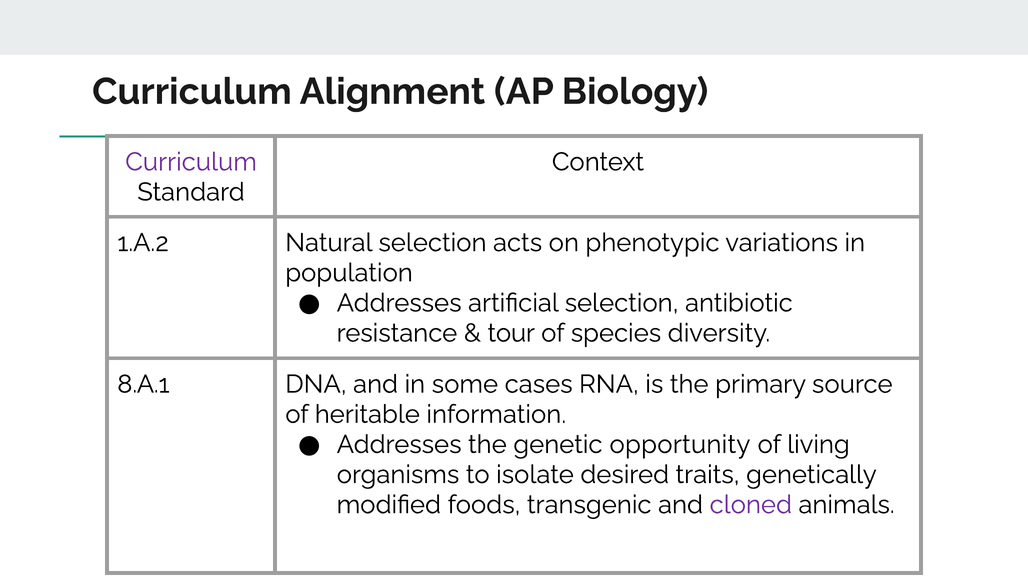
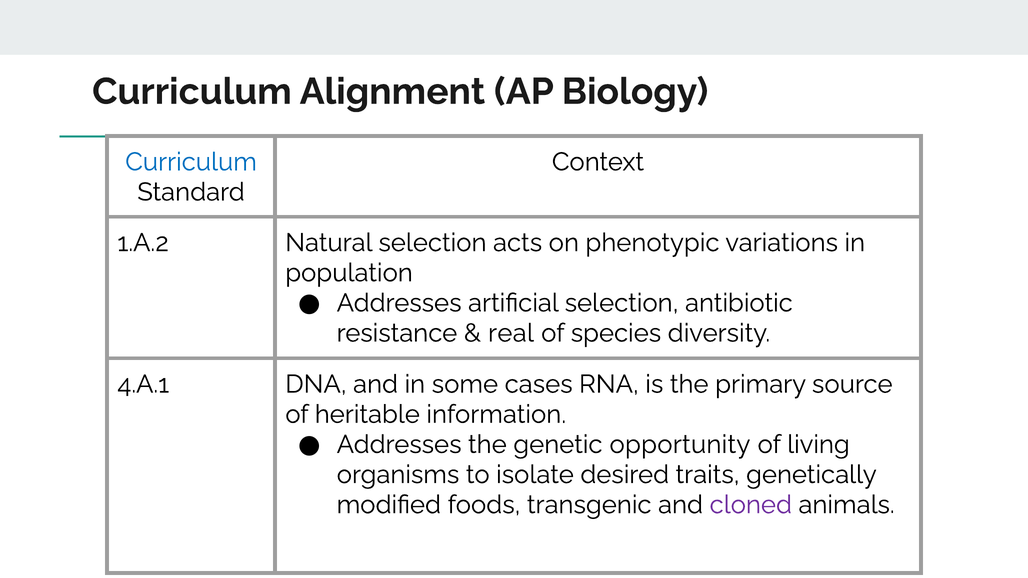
Curriculum at (191, 162) colour: purple -> blue
tour: tour -> real
8.A.1: 8.A.1 -> 4.A.1
